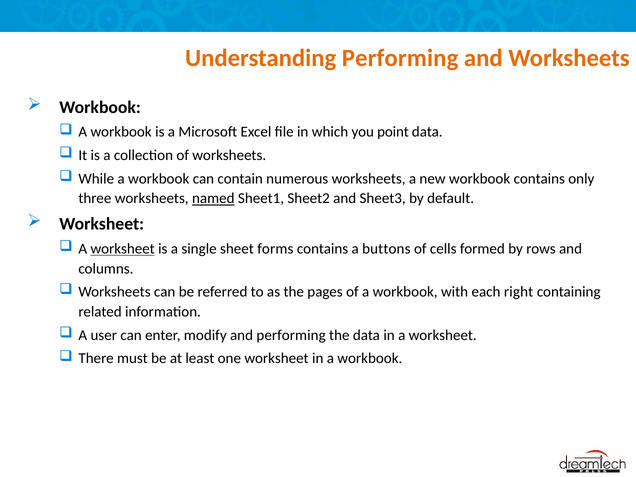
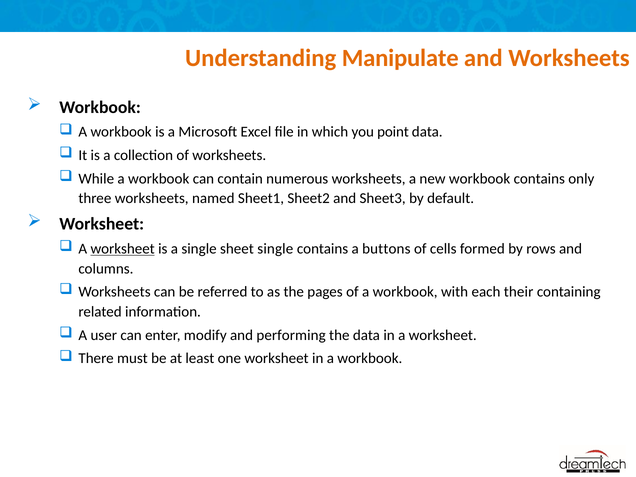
Understanding Performing: Performing -> Manipulate
named underline: present -> none
sheet forms: forms -> single
right: right -> their
